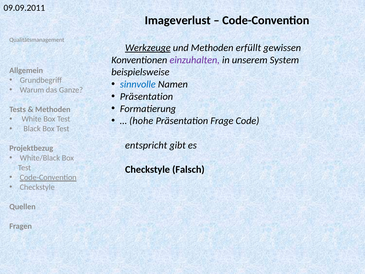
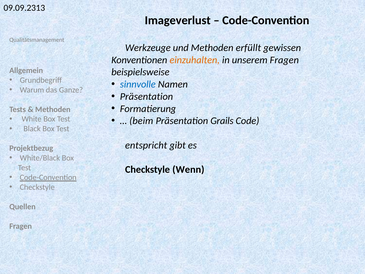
09.09.2011: 09.09.2011 -> 09.09.2313
Werkzeuge underline: present -> none
einzuhalten colour: purple -> orange
unserem System: System -> Fragen
hohe: hohe -> beim
Frage: Frage -> Grails
Falsch: Falsch -> Wenn
